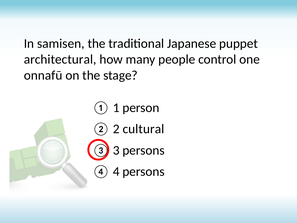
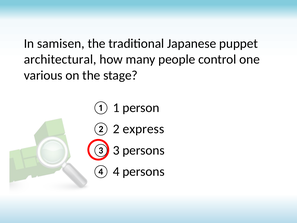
onnafū: onnafū -> various
cultural: cultural -> express
